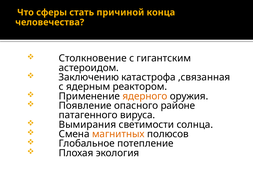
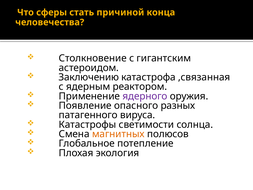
ядерного colour: orange -> purple
районе: районе -> разных
Вымирания: Вымирания -> Катастрофы
